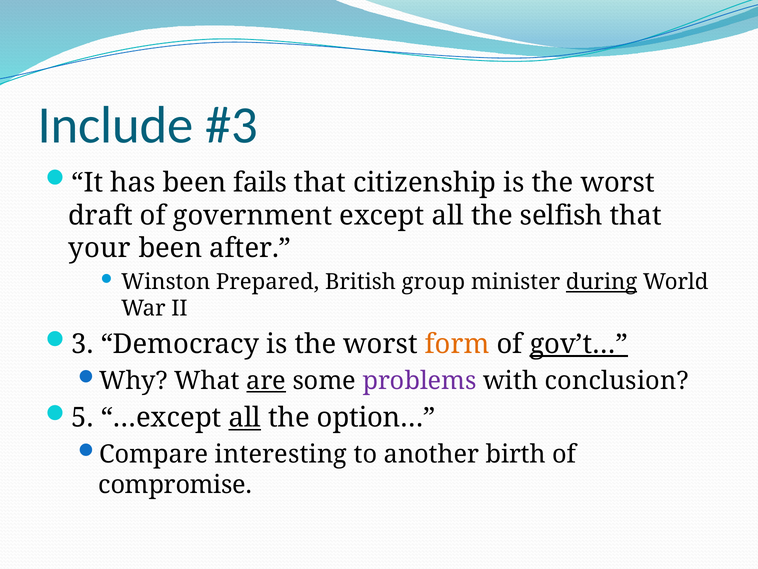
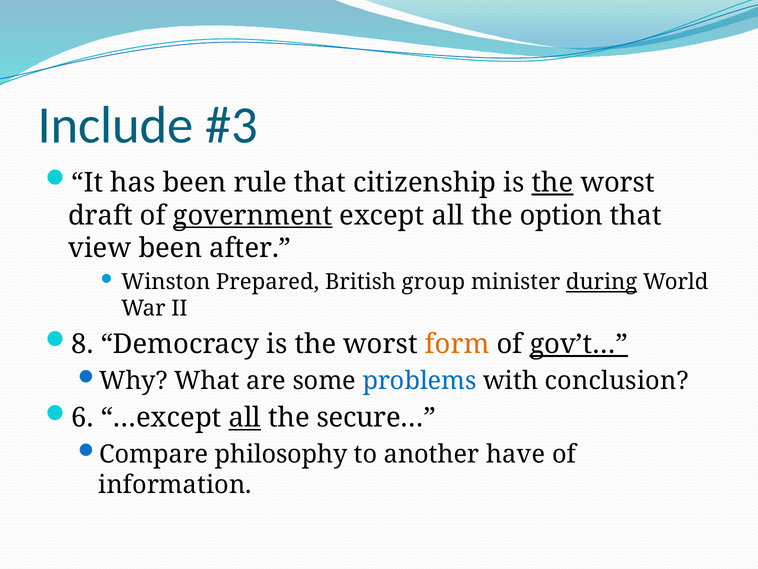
fails: fails -> rule
the at (553, 182) underline: none -> present
government underline: none -> present
selfish: selfish -> option
your: your -> view
3: 3 -> 8
are underline: present -> none
problems colour: purple -> blue
5: 5 -> 6
option…: option… -> secure…
interesting: interesting -> philosophy
birth: birth -> have
compromise: compromise -> information
